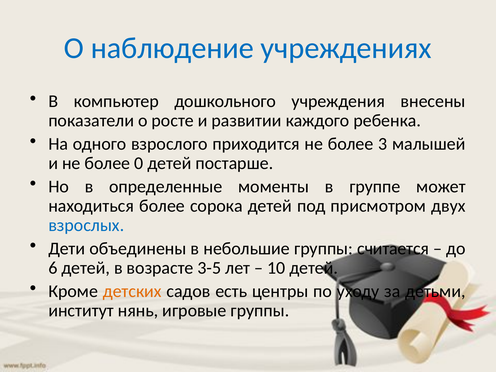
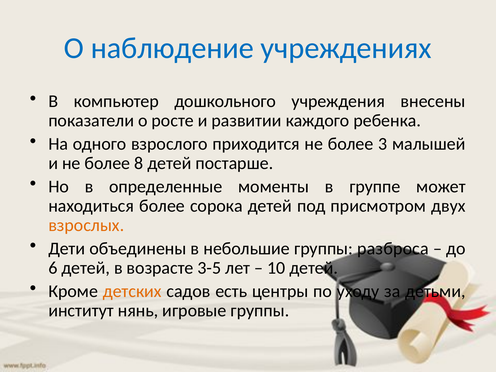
0: 0 -> 8
взрослых colour: blue -> orange
считается: считается -> разброса
